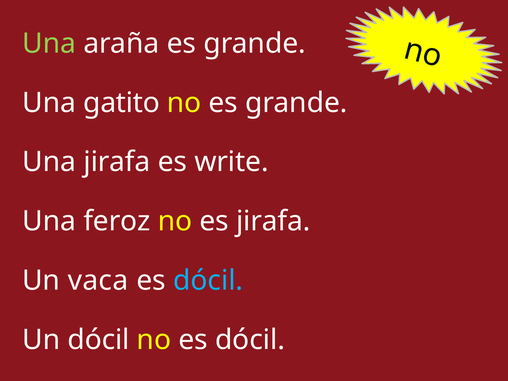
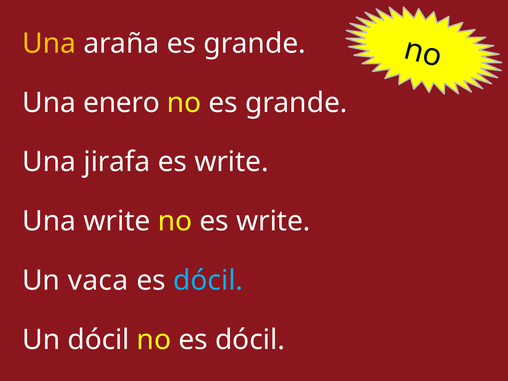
Una at (49, 43) colour: light green -> yellow
gatito: gatito -> enero
Una feroz: feroz -> write
no es jirafa: jirafa -> write
